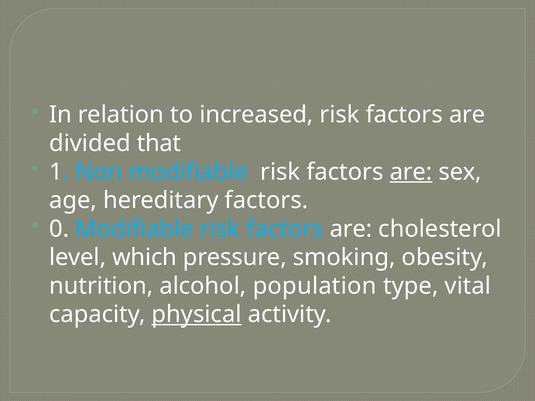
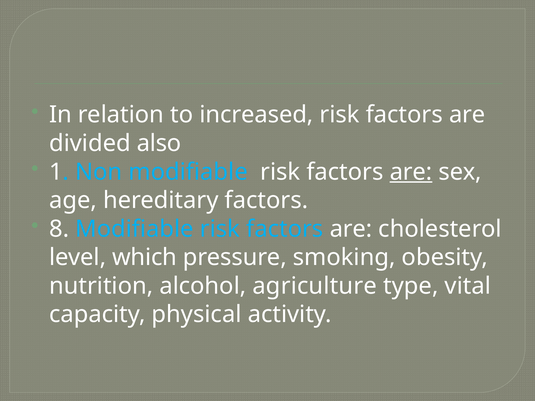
that: that -> also
0: 0 -> 8
population: population -> agriculture
physical underline: present -> none
